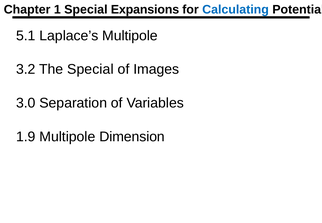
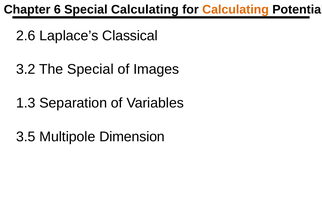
1: 1 -> 6
Special Expansions: Expansions -> Calculating
Calculating at (236, 10) colour: blue -> orange
5.1: 5.1 -> 2.6
Laplace’s Multipole: Multipole -> Classical
3.0: 3.0 -> 1.3
1.9: 1.9 -> 3.5
